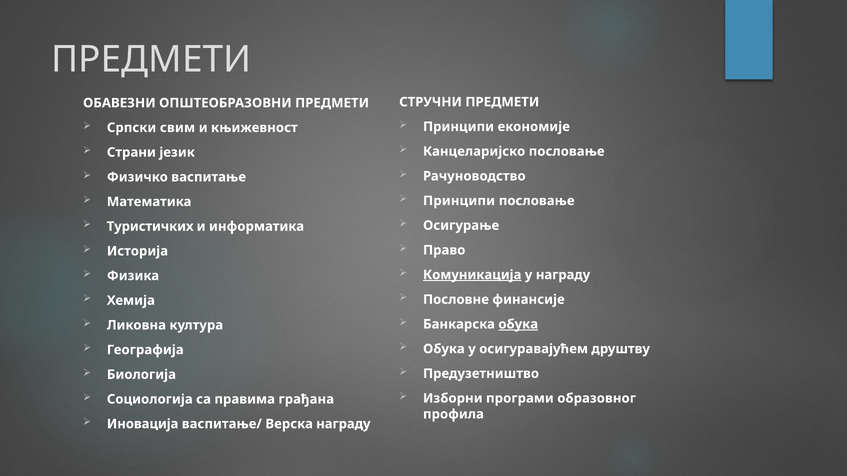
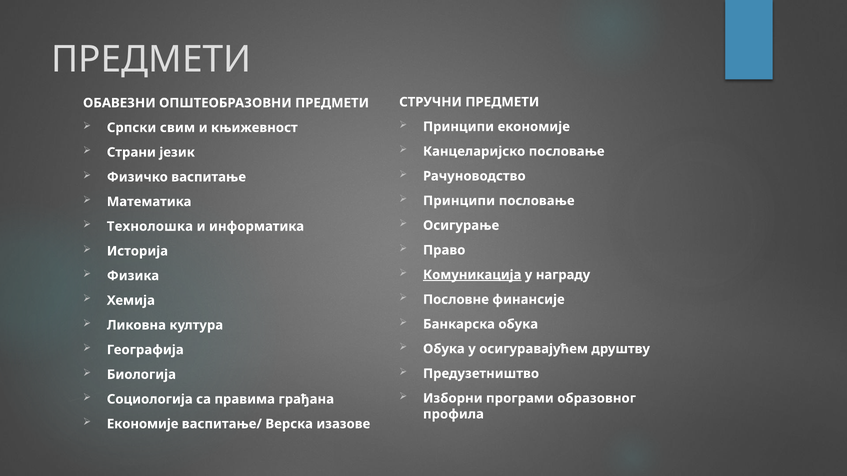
Туристичких: Туристичких -> Технолошка
обука at (518, 324) underline: present -> none
Иновација at (143, 424): Иновација -> Економије
Верска награду: награду -> изазове
